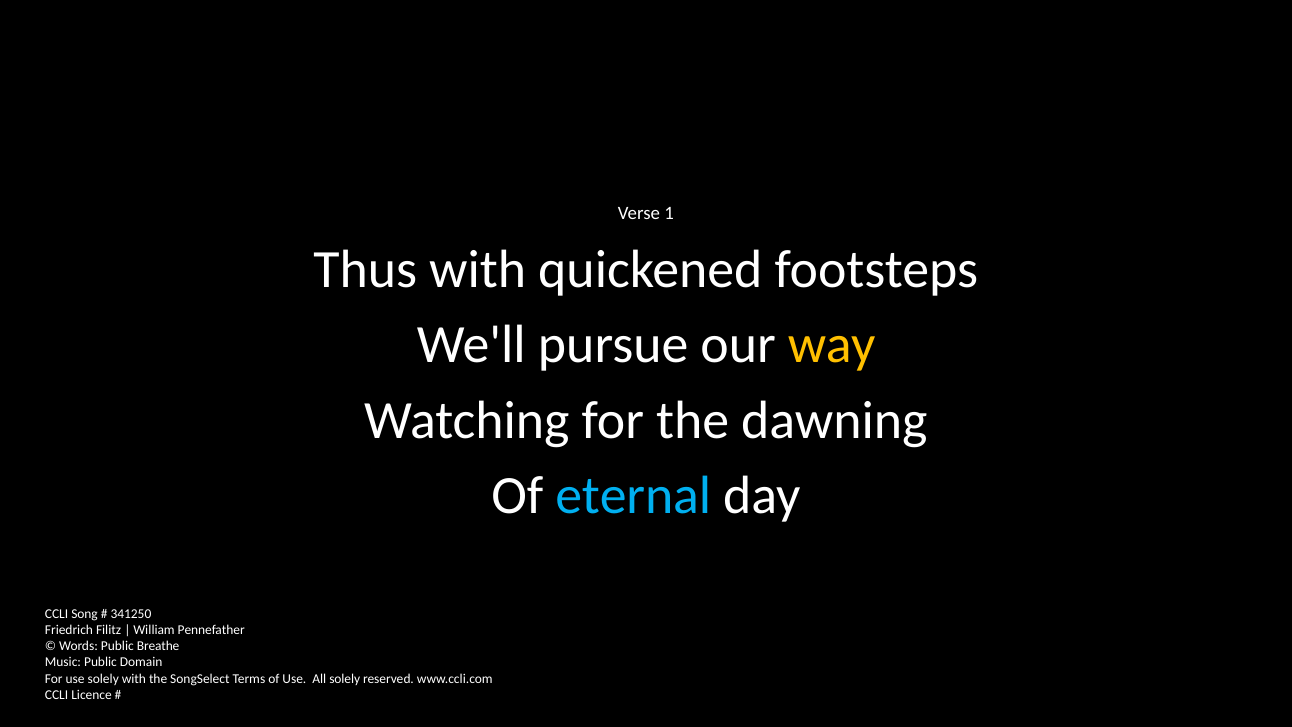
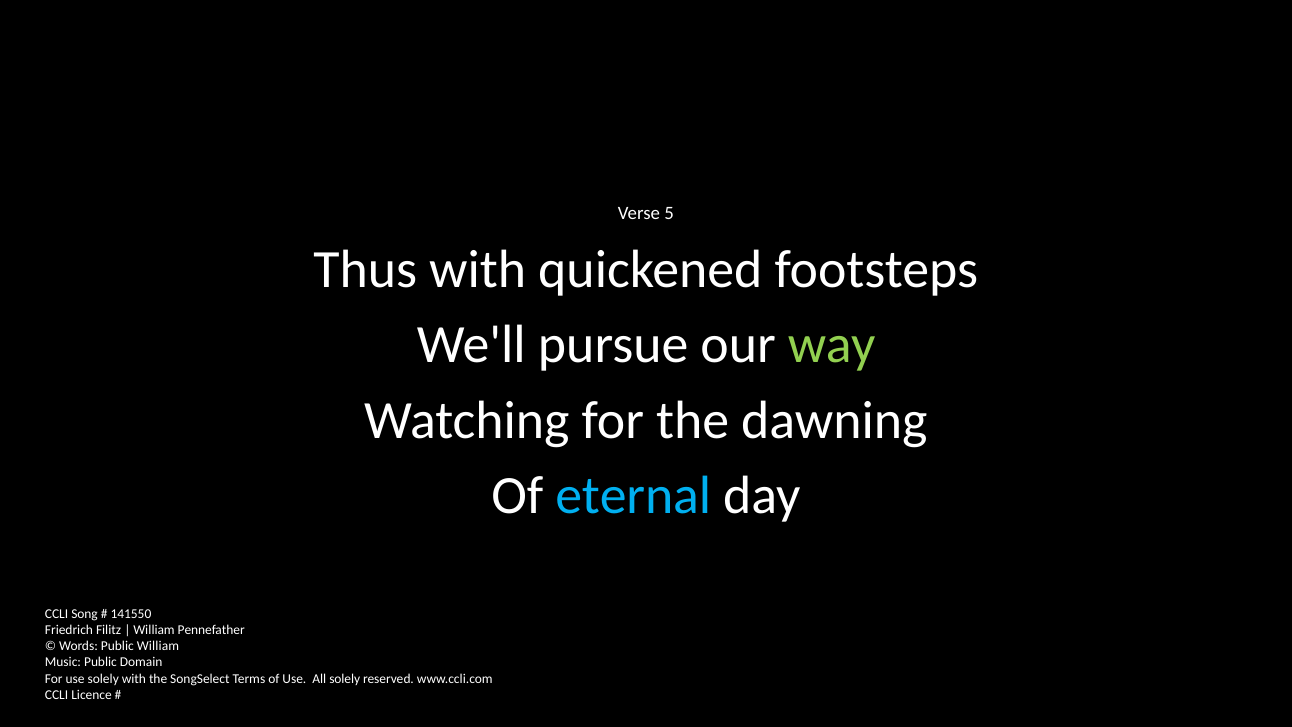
1: 1 -> 5
way colour: yellow -> light green
341250: 341250 -> 141550
Public Breathe: Breathe -> William
